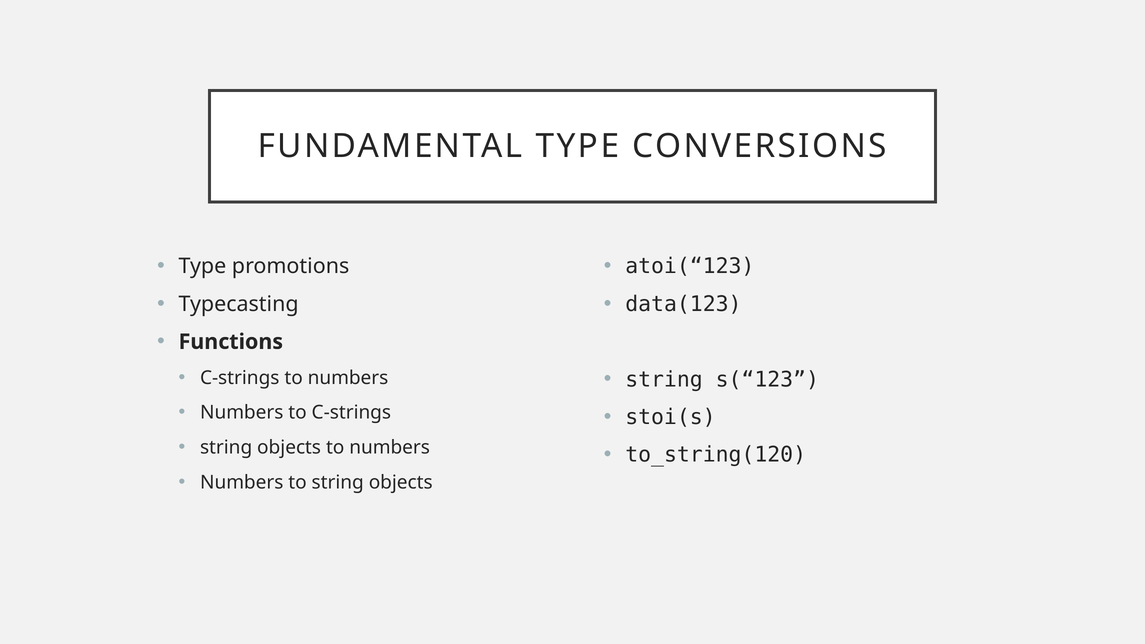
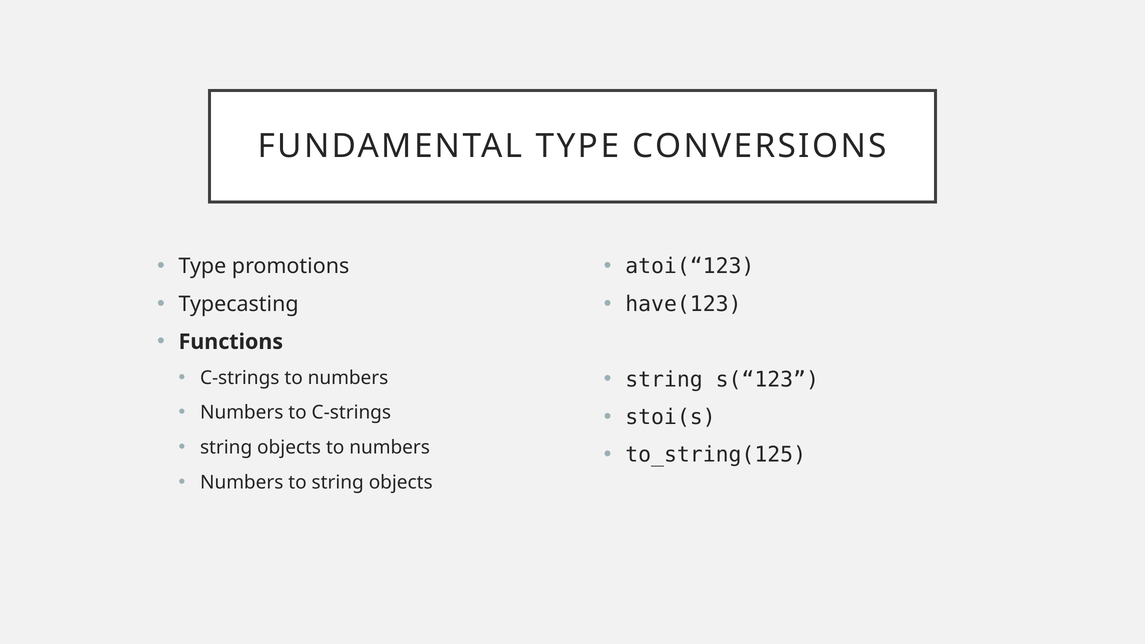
data(123: data(123 -> have(123
to_string(120: to_string(120 -> to_string(125
